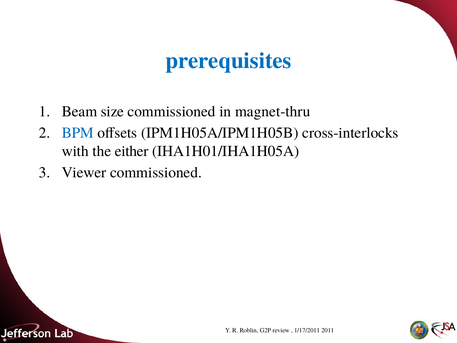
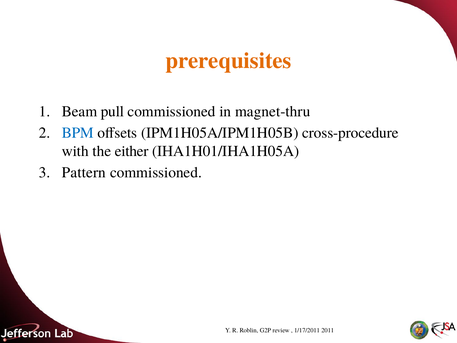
prerequisites colour: blue -> orange
size: size -> pull
cross-interlocks: cross-interlocks -> cross-procedure
Viewer: Viewer -> Pattern
